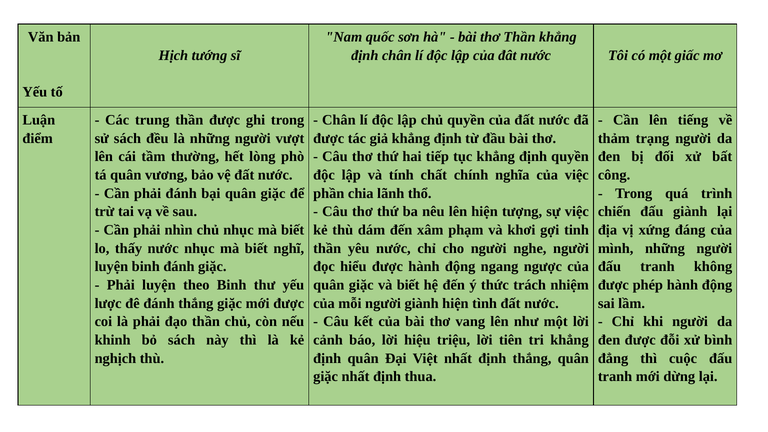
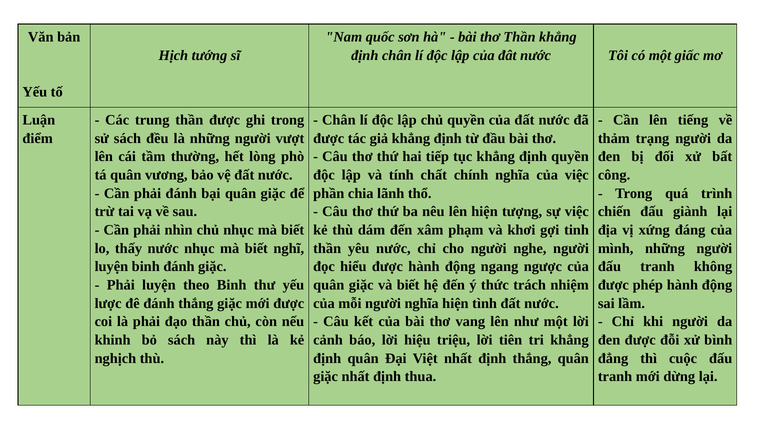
người giành: giành -> nghĩa
